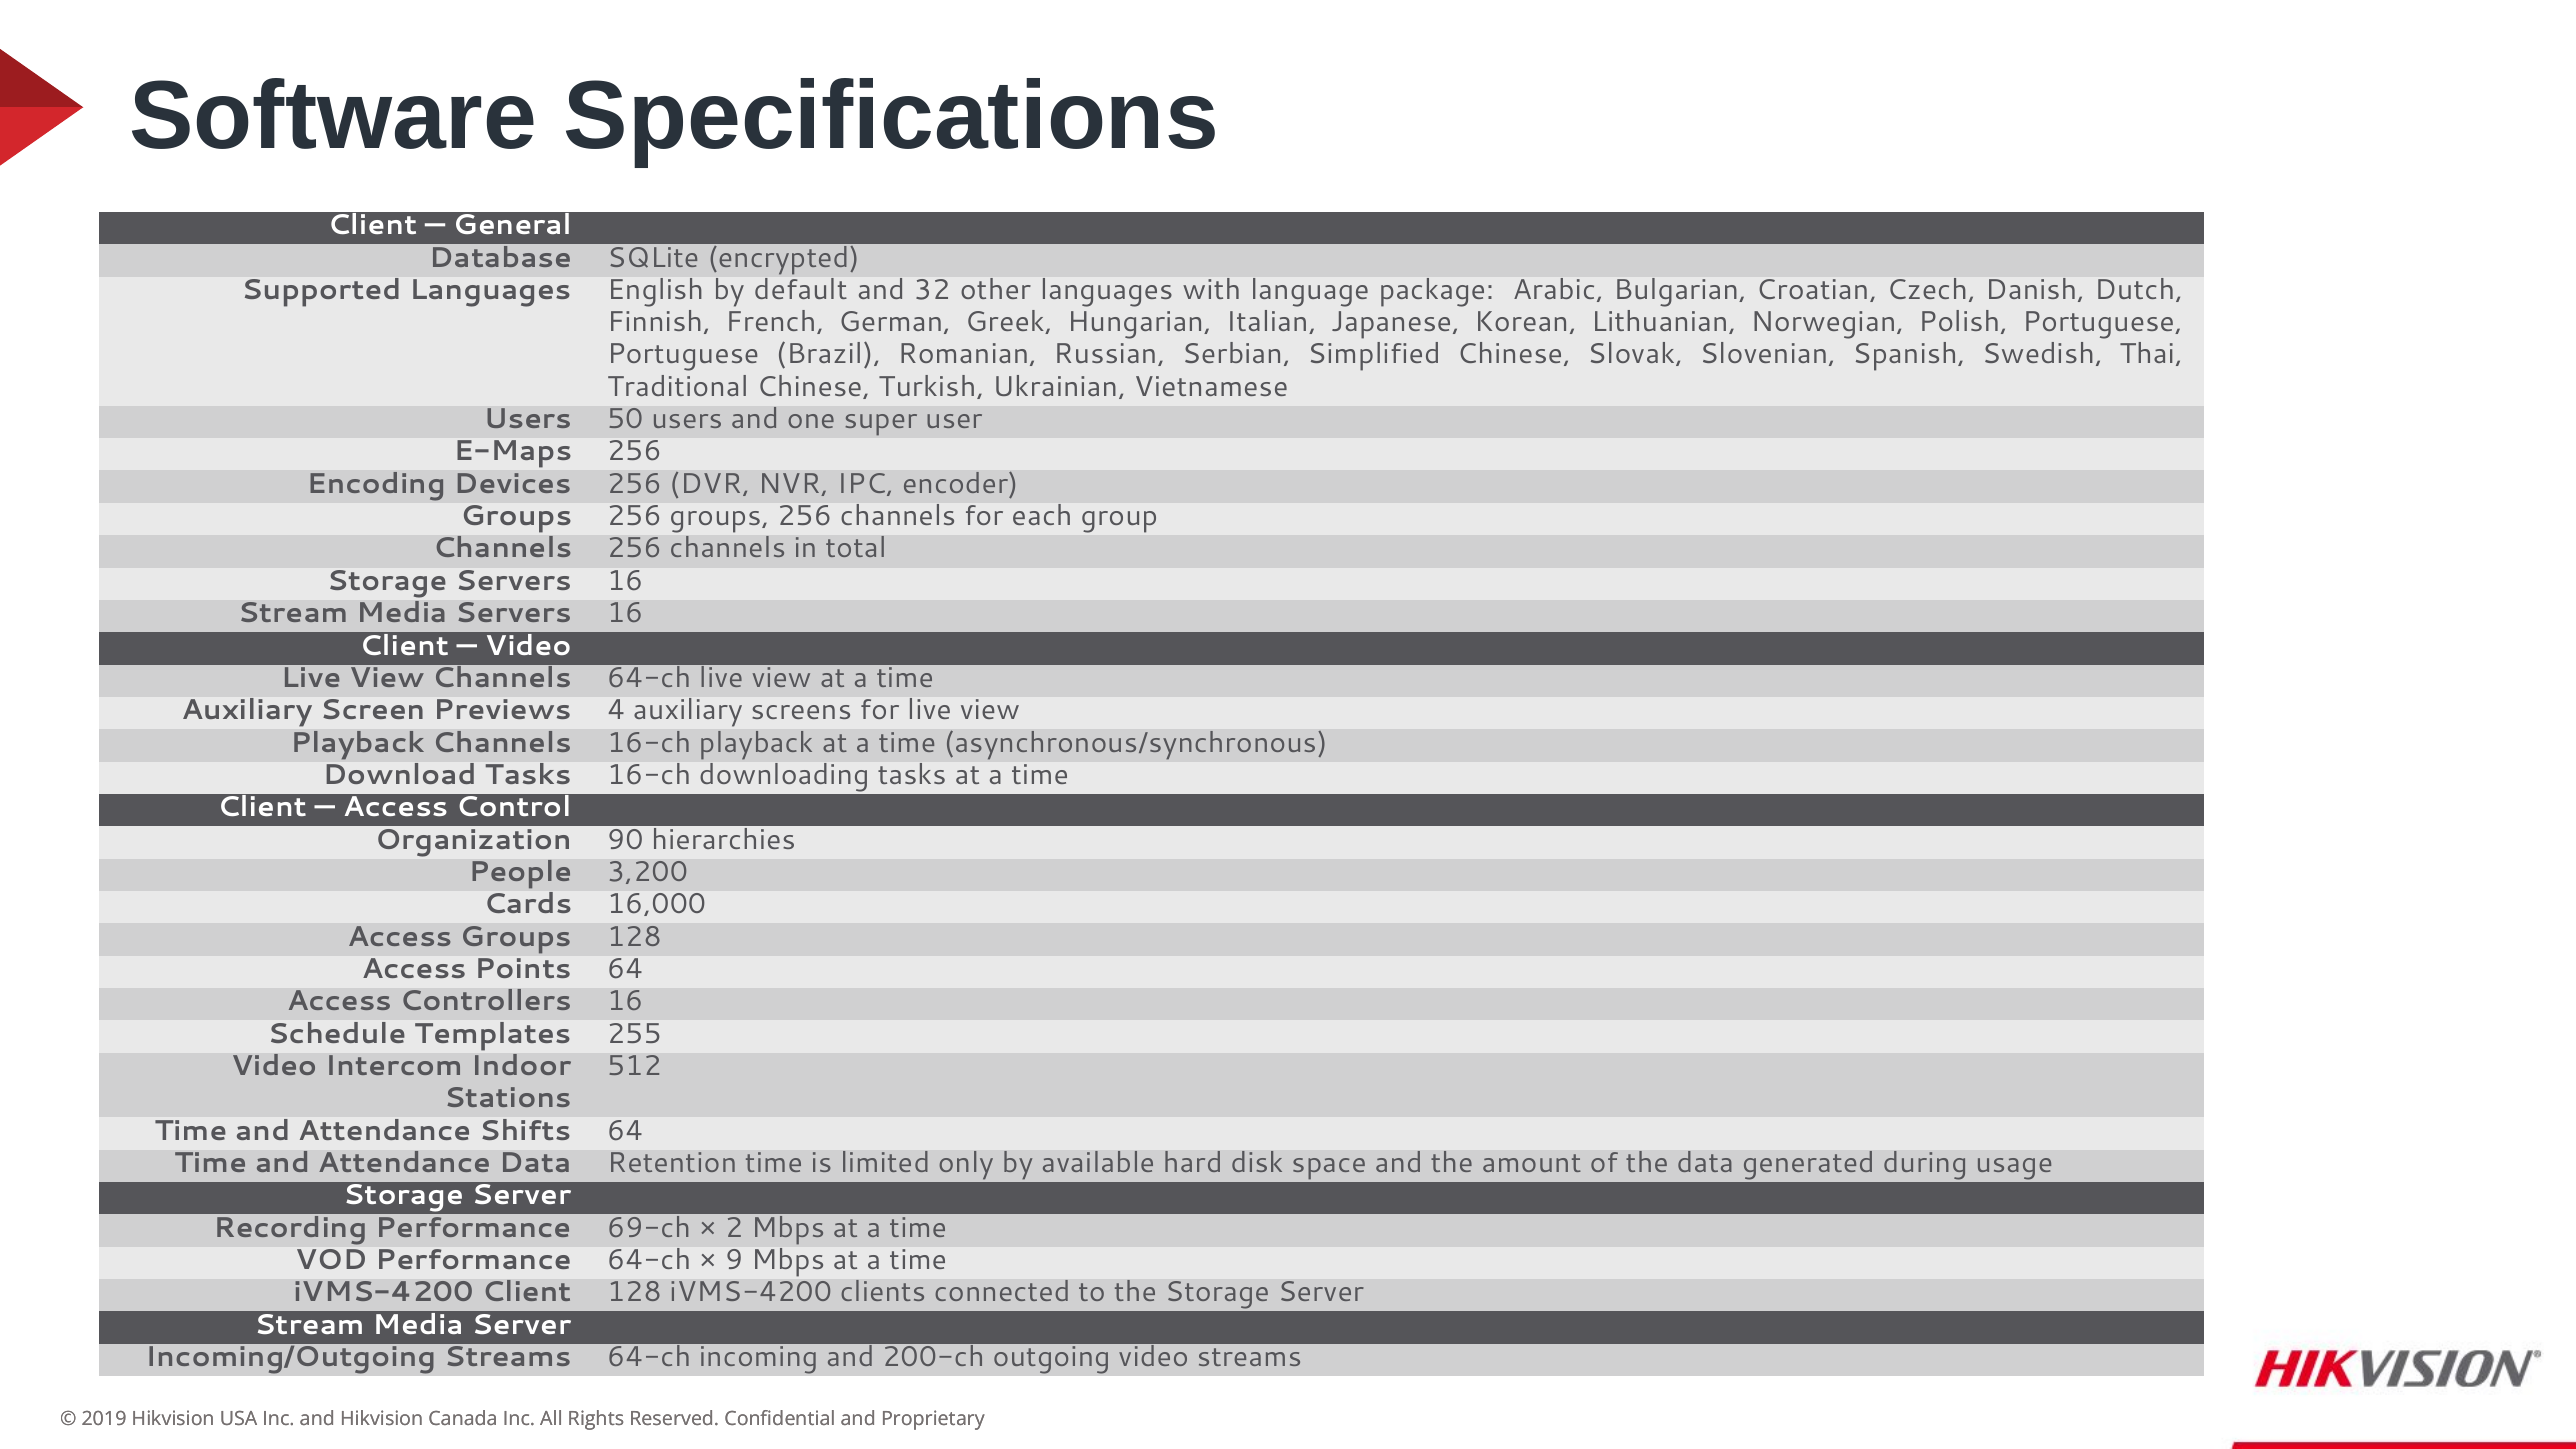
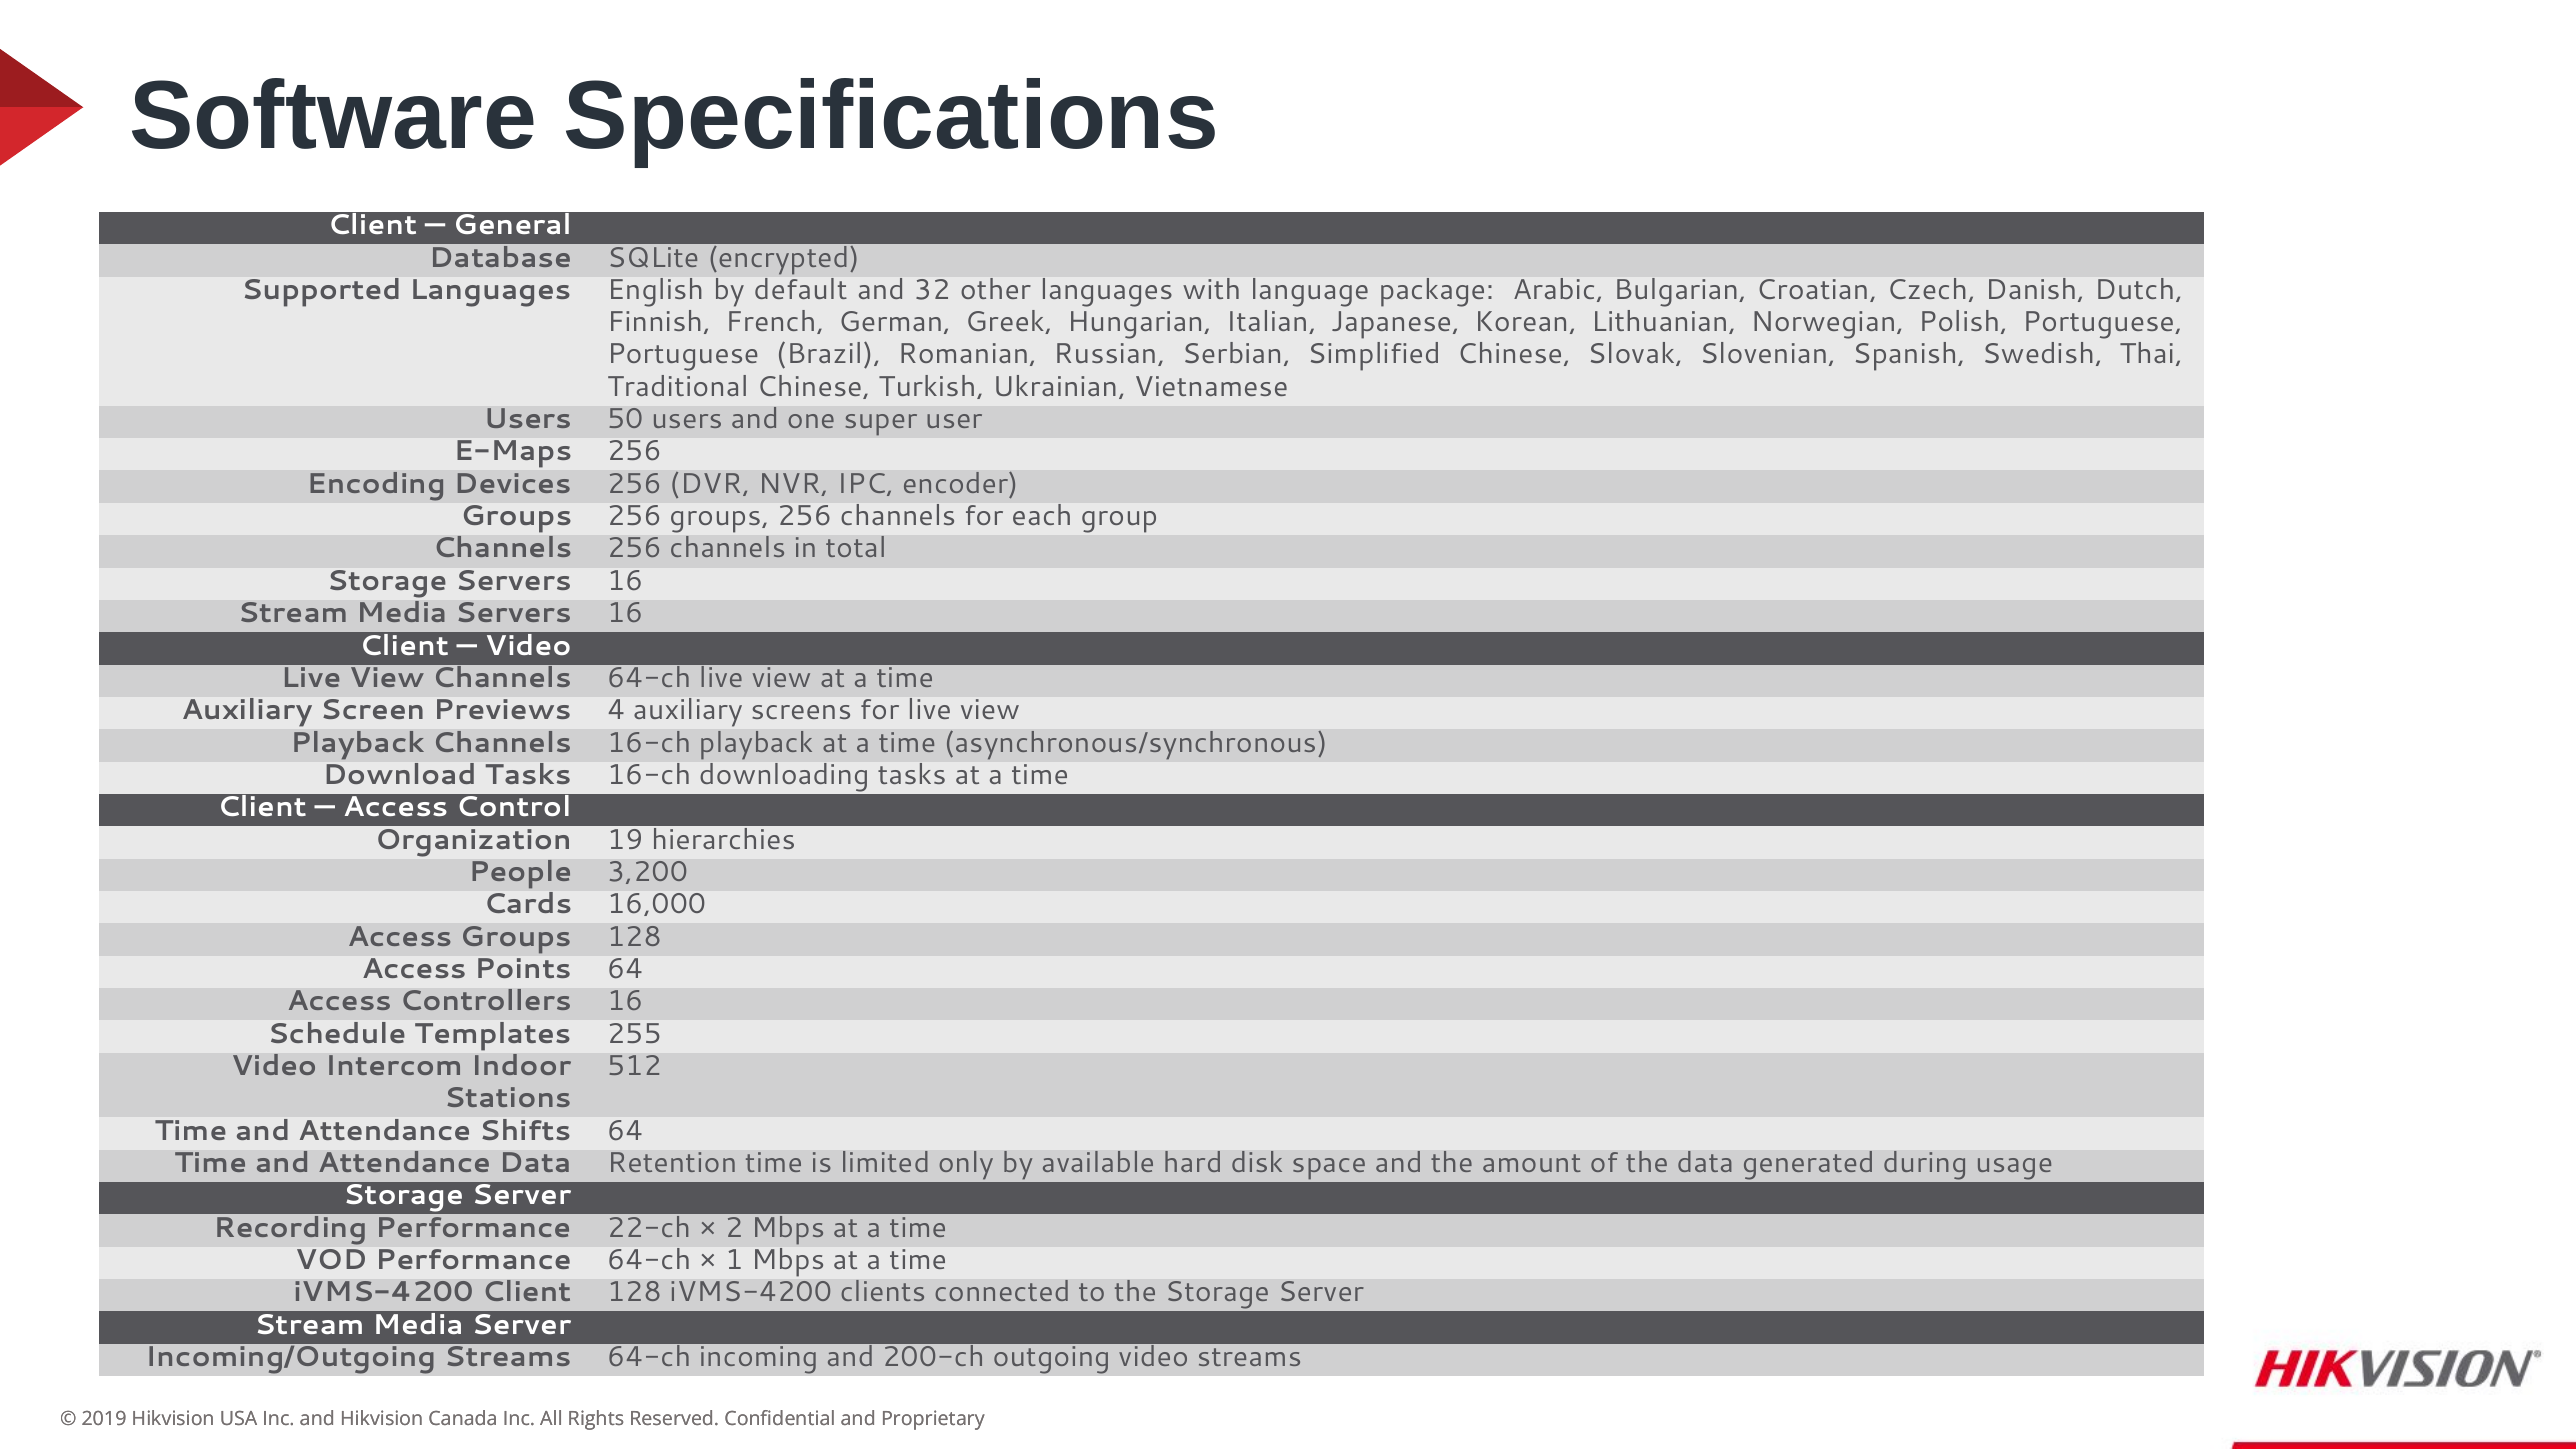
90: 90 -> 19
69-ch: 69-ch -> 22-ch
9: 9 -> 1
